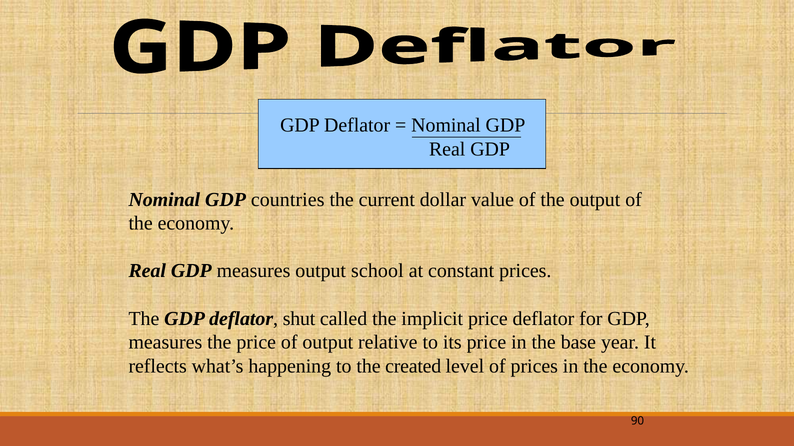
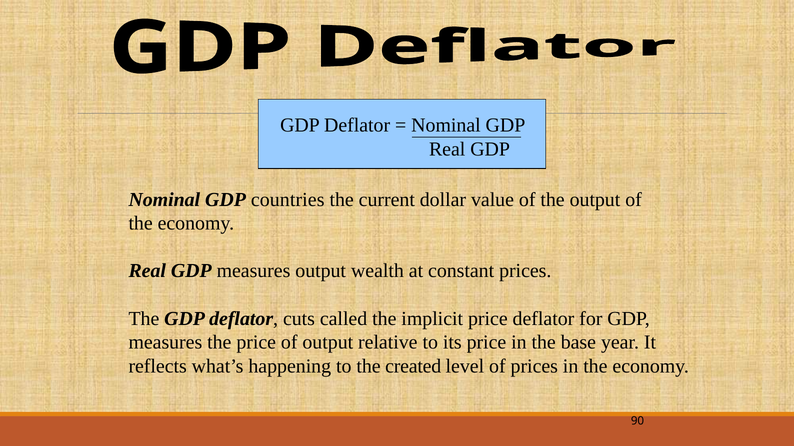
school: school -> wealth
shut: shut -> cuts
